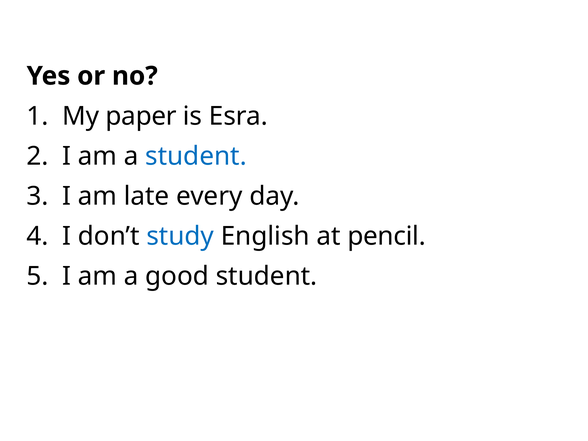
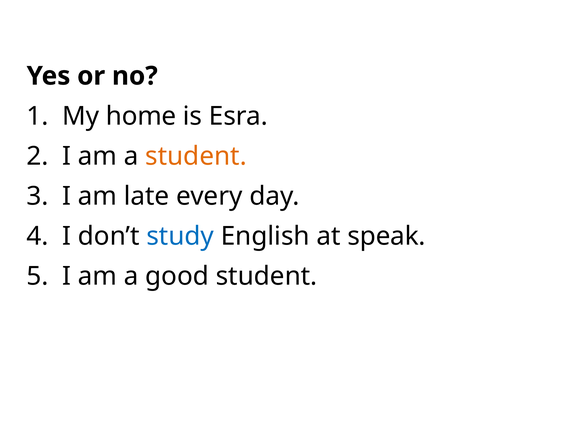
paper: paper -> home
student at (196, 156) colour: blue -> orange
pencil: pencil -> speak
